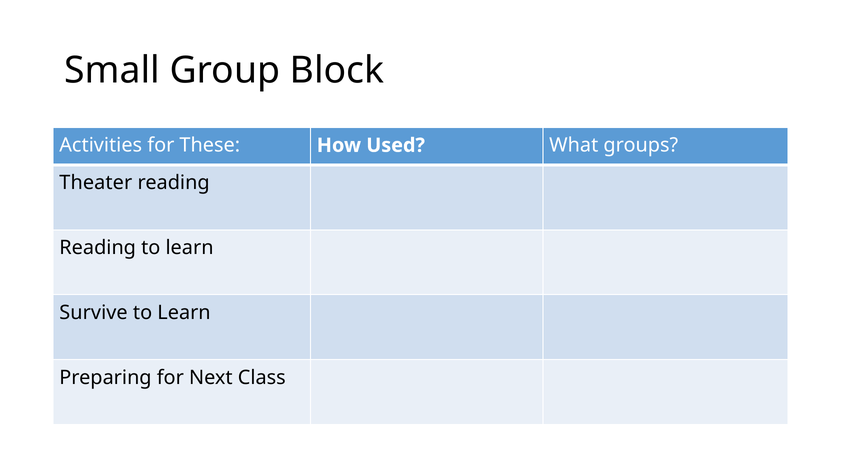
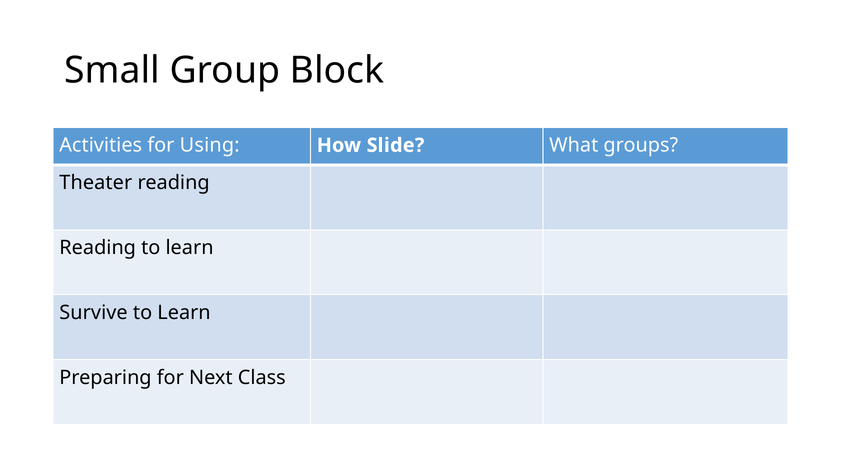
These: These -> Using
Used: Used -> Slide
